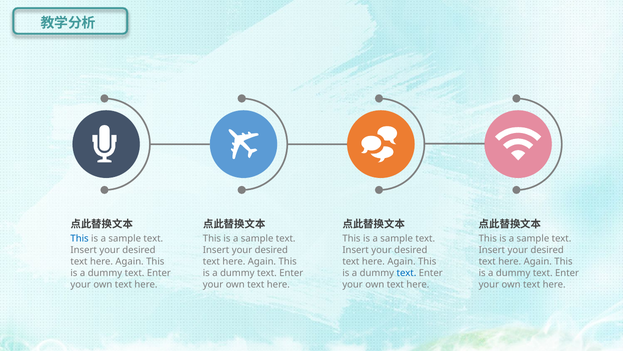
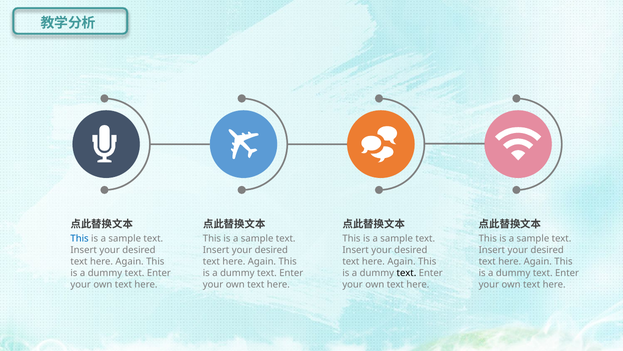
text at (406, 273) colour: blue -> black
